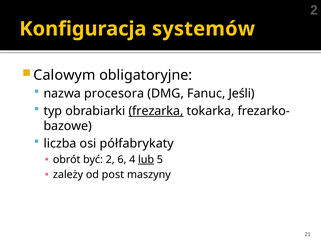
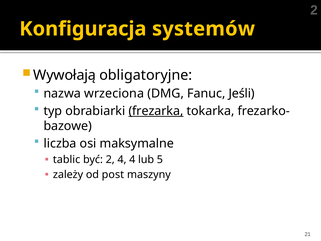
Calowym: Calowym -> Wywołają
procesora: procesora -> wrzeciona
półfabrykaty: półfabrykaty -> maksymalne
obrót: obrót -> tablic
2 6: 6 -> 4
lub underline: present -> none
